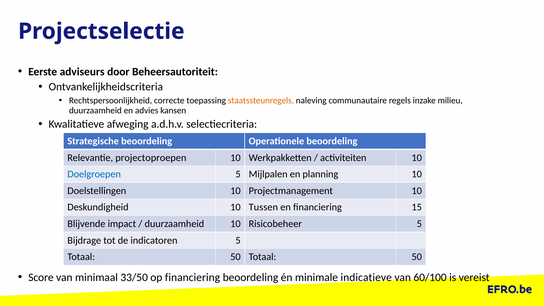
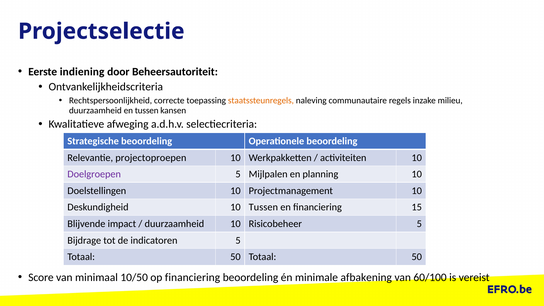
adviseurs: adviseurs -> indiening
en advies: advies -> tussen
Doelgroepen colour: blue -> purple
33/50: 33/50 -> 10/50
indicatieve: indicatieve -> afbakening
